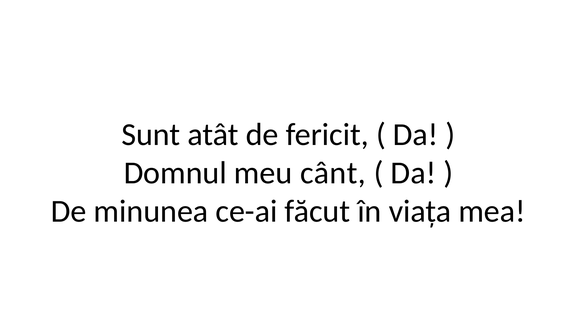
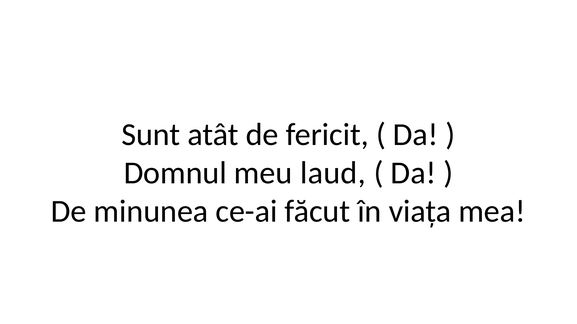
cânt: cânt -> laud
